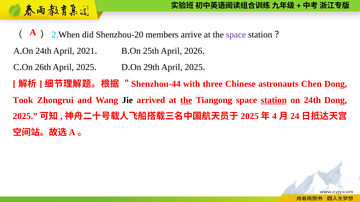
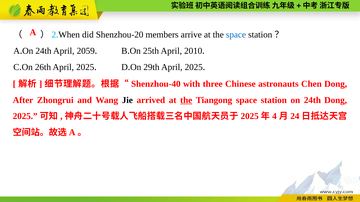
space at (236, 35) colour: purple -> blue
2021: 2021 -> 2059
2026: 2026 -> 2010
Shenzhou-44: Shenzhou-44 -> Shenzhou-40
Took: Took -> After
station at (274, 100) underline: present -> none
